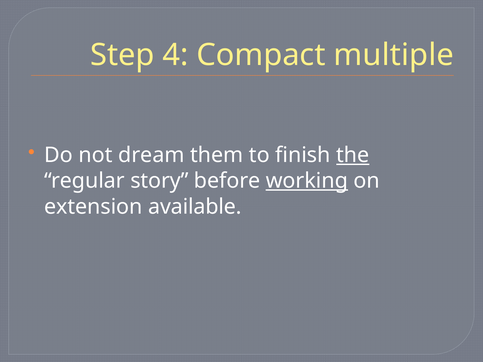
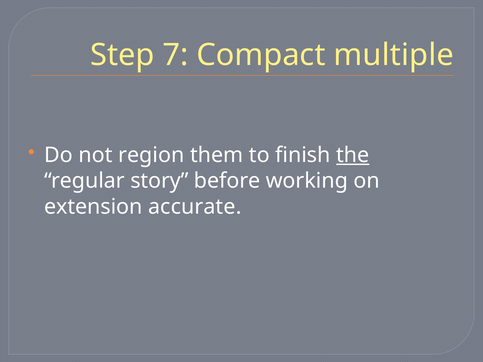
4: 4 -> 7
dream: dream -> region
working underline: present -> none
available: available -> accurate
